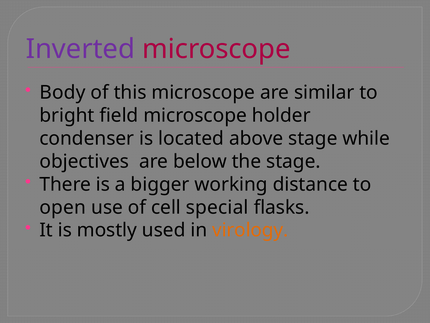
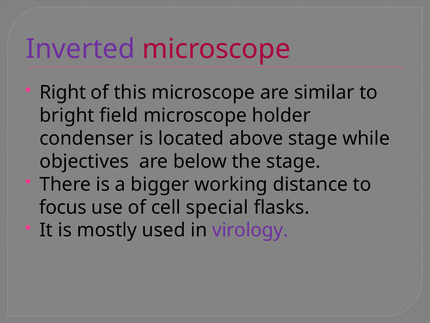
Body: Body -> Right
open: open -> focus
virology colour: orange -> purple
